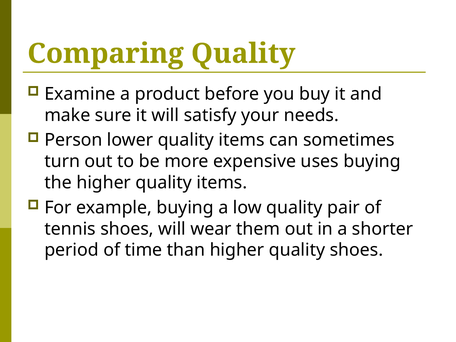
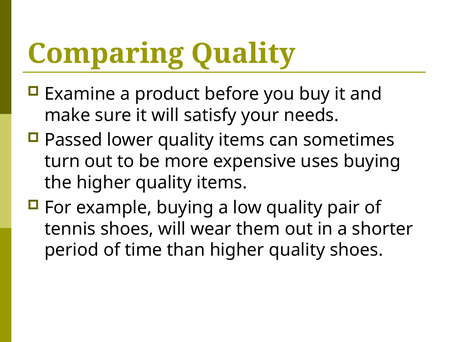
Person: Person -> Passed
